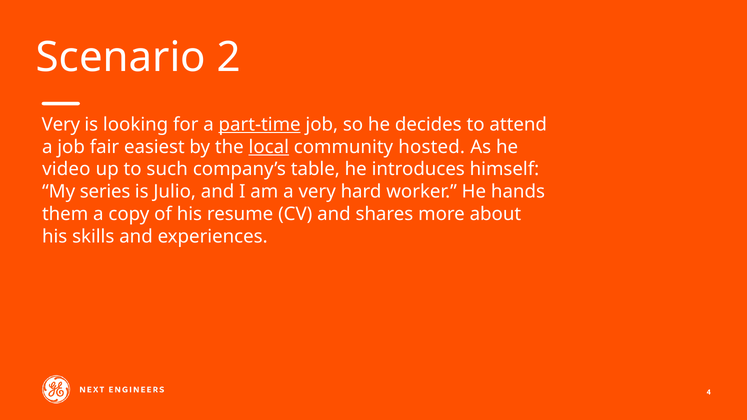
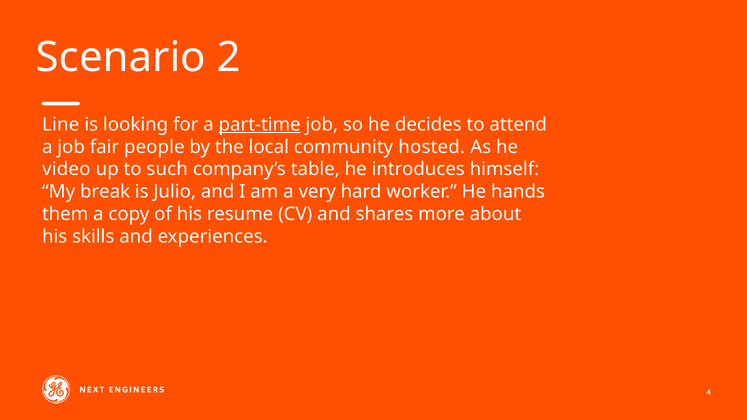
Very at (61, 125): Very -> Line
easiest: easiest -> people
local underline: present -> none
series: series -> break
